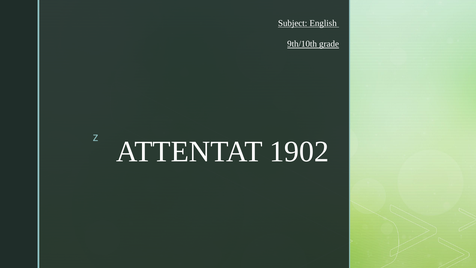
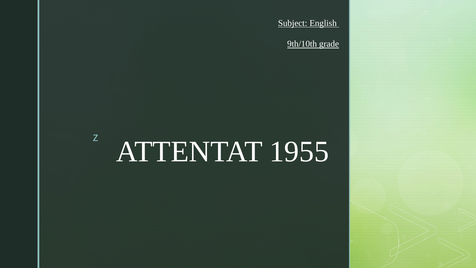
1902: 1902 -> 1955
